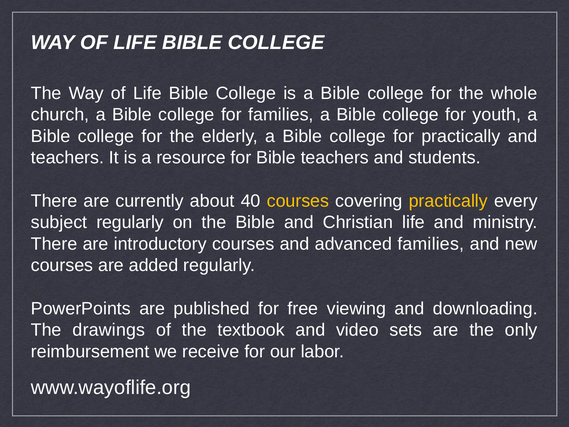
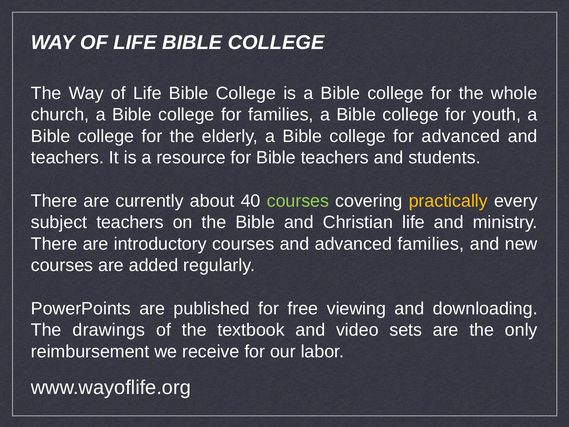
for practically: practically -> advanced
courses at (298, 201) colour: yellow -> light green
subject regularly: regularly -> teachers
